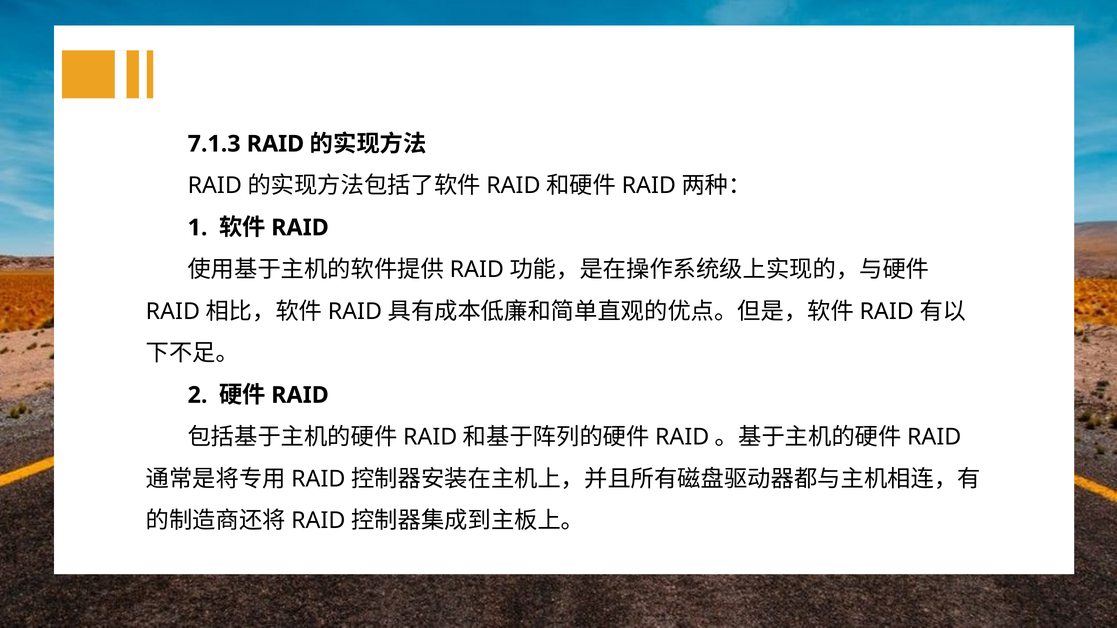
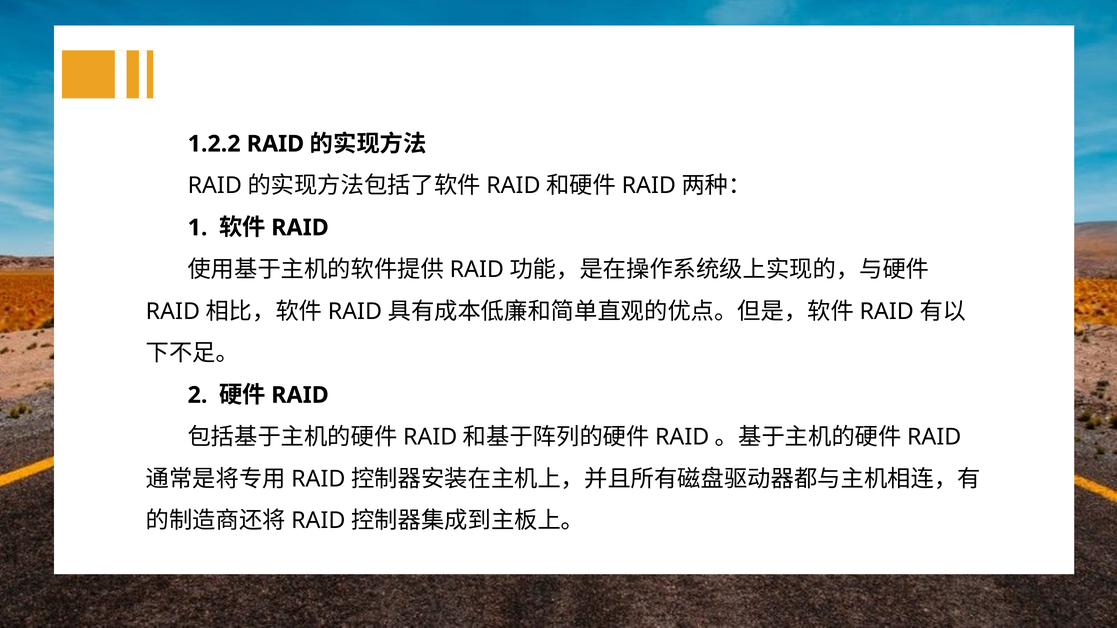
7.1.3: 7.1.3 -> 1.2.2
